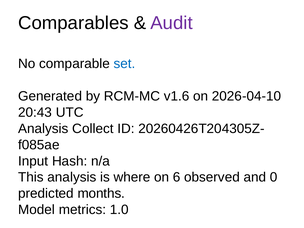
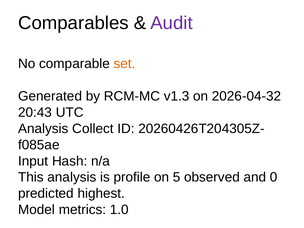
set colour: blue -> orange
v1.6: v1.6 -> v1.3
2026-04-10: 2026-04-10 -> 2026-04-32
where: where -> profile
6: 6 -> 5
months: months -> highest
